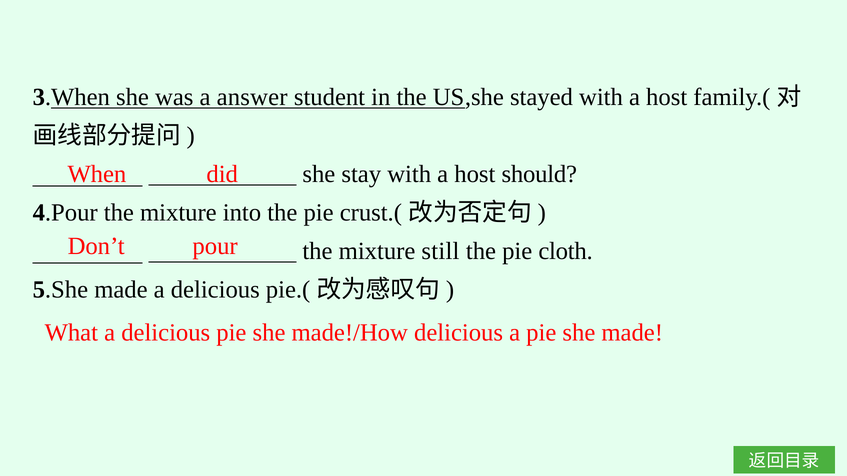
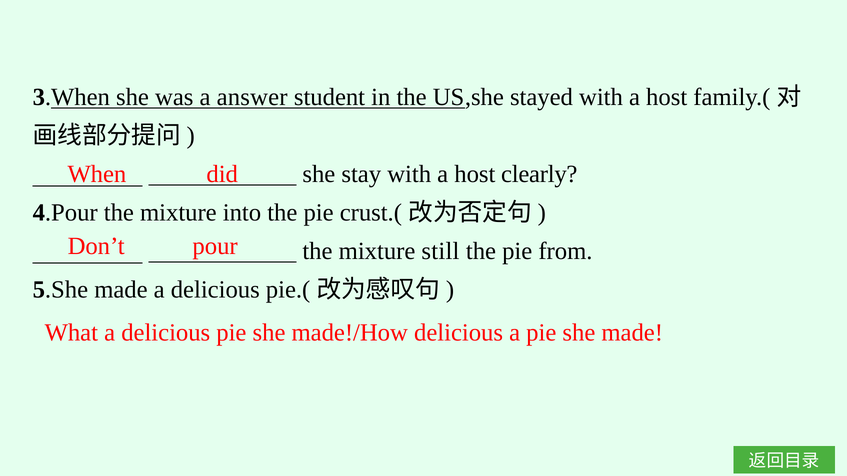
should: should -> clearly
cloth: cloth -> from
